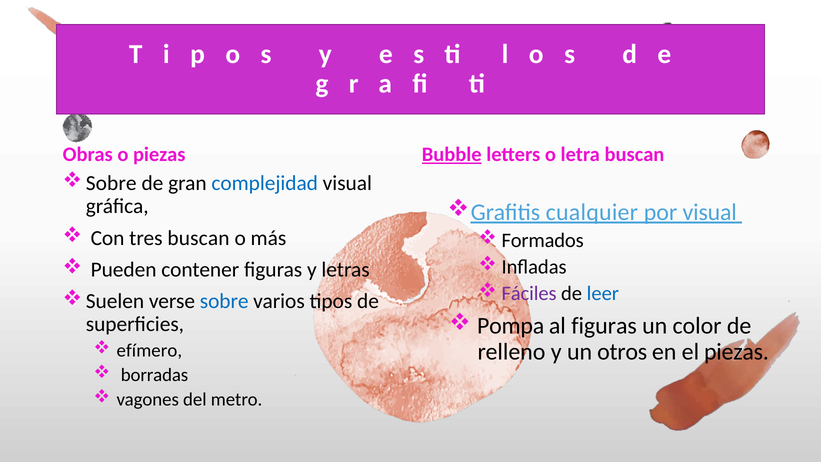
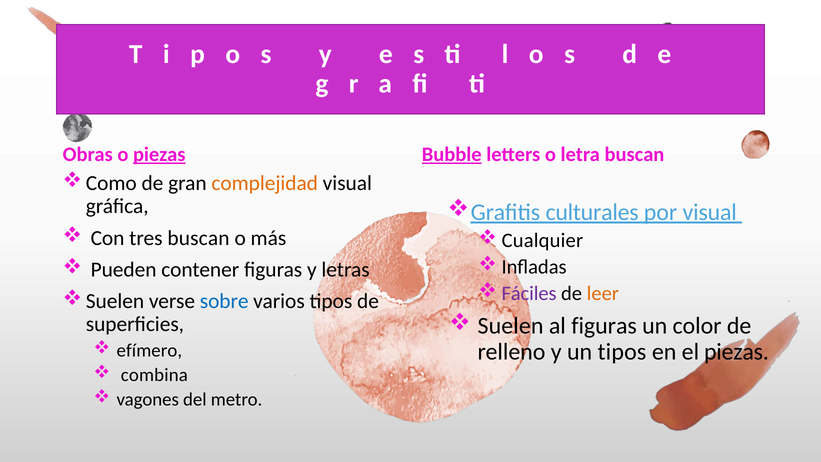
piezas at (159, 154) underline: none -> present
Sobre at (111, 183): Sobre -> Como
complejidad colour: blue -> orange
cualquier: cualquier -> culturales
Formados: Formados -> Cualquier
leer colour: blue -> orange
Pompa at (511, 326): Pompa -> Suelen
un otros: otros -> tipos
borradas: borradas -> combina
